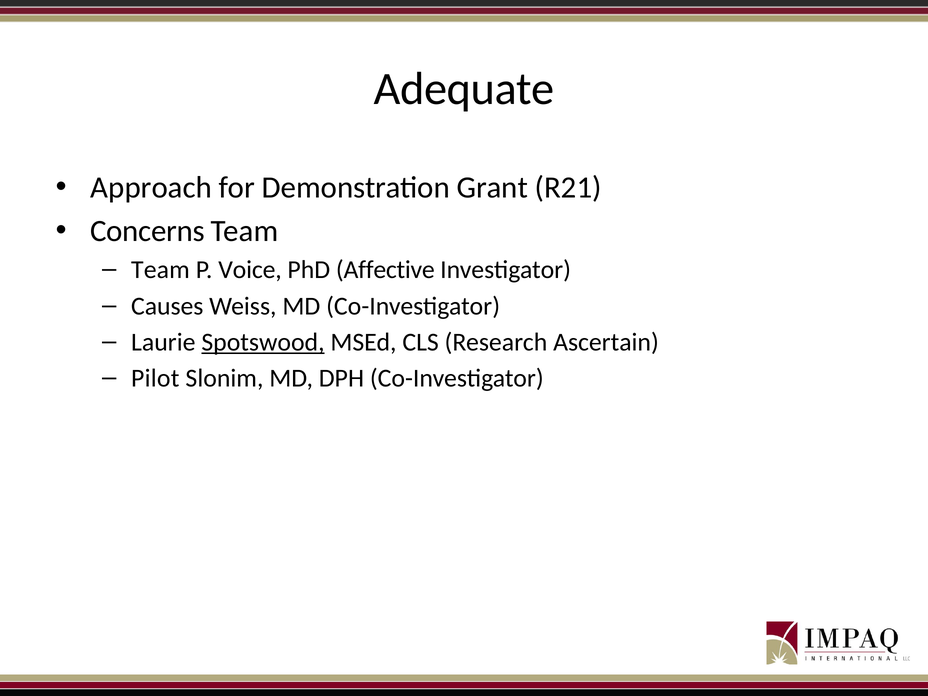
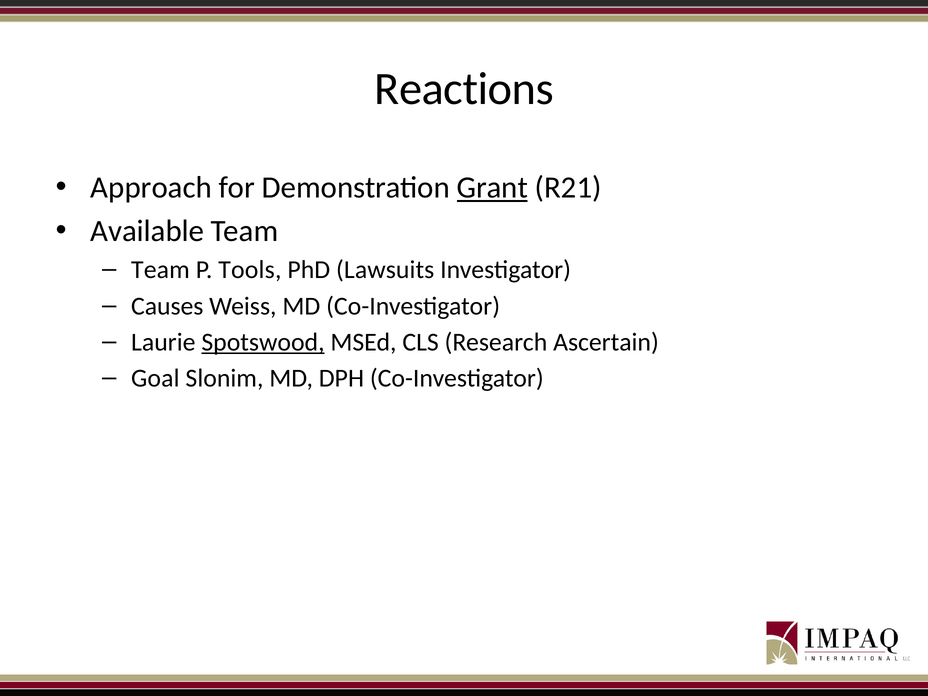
Adequate: Adequate -> Reactions
Grant underline: none -> present
Concerns: Concerns -> Available
Voice: Voice -> Tools
Affective: Affective -> Lawsuits
Pilot: Pilot -> Goal
